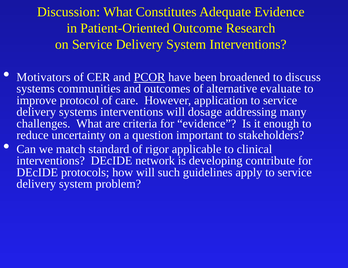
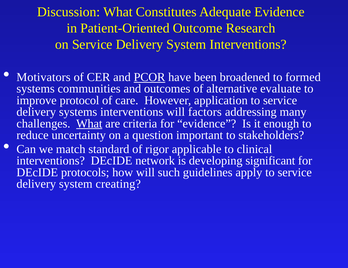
discuss: discuss -> formed
dosage: dosage -> factors
What at (89, 124) underline: none -> present
contribute: contribute -> significant
problem: problem -> creating
